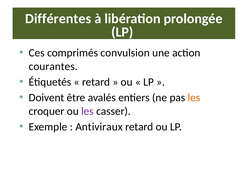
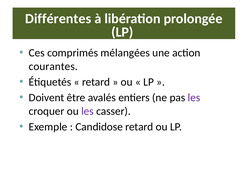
convulsion: convulsion -> mélangées
les at (194, 98) colour: orange -> purple
Antiviraux: Antiviraux -> Candidose
